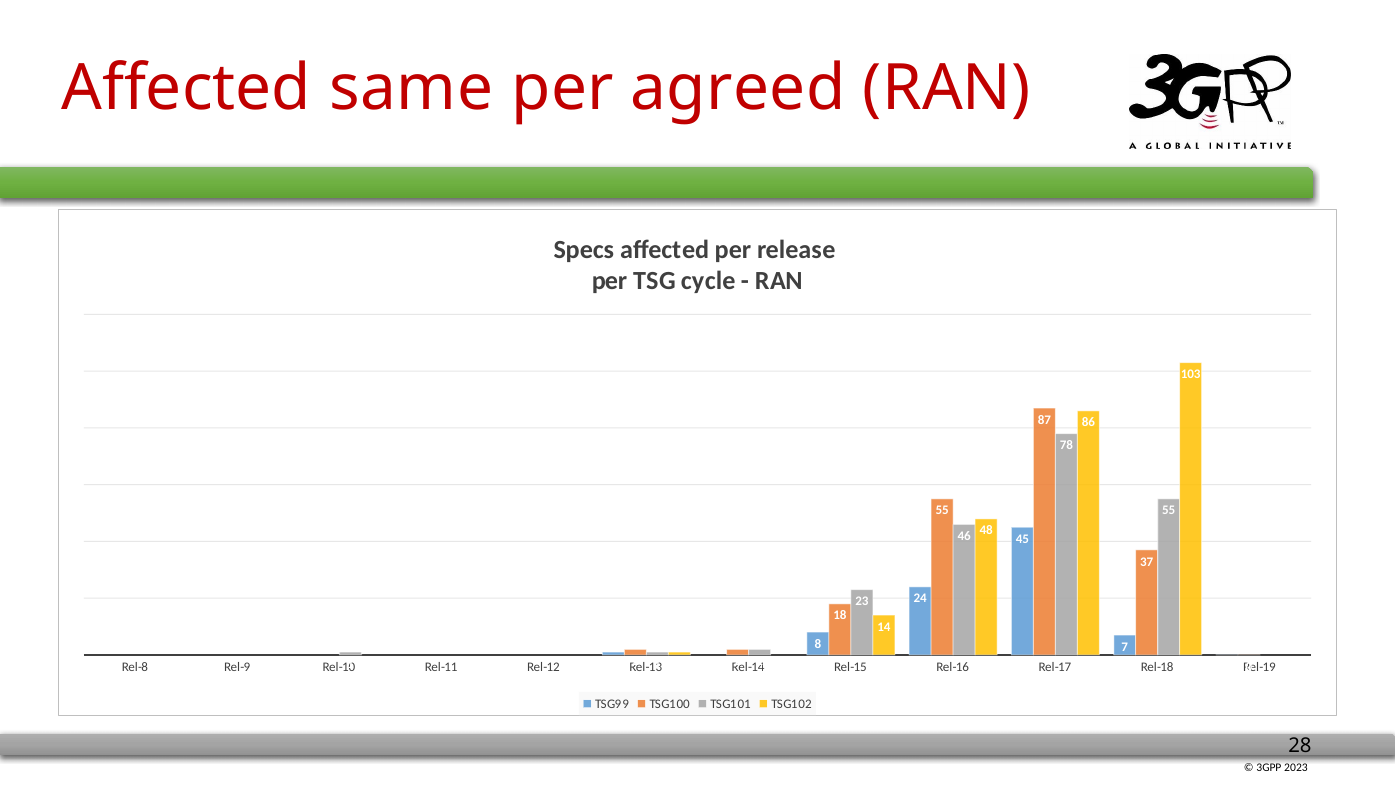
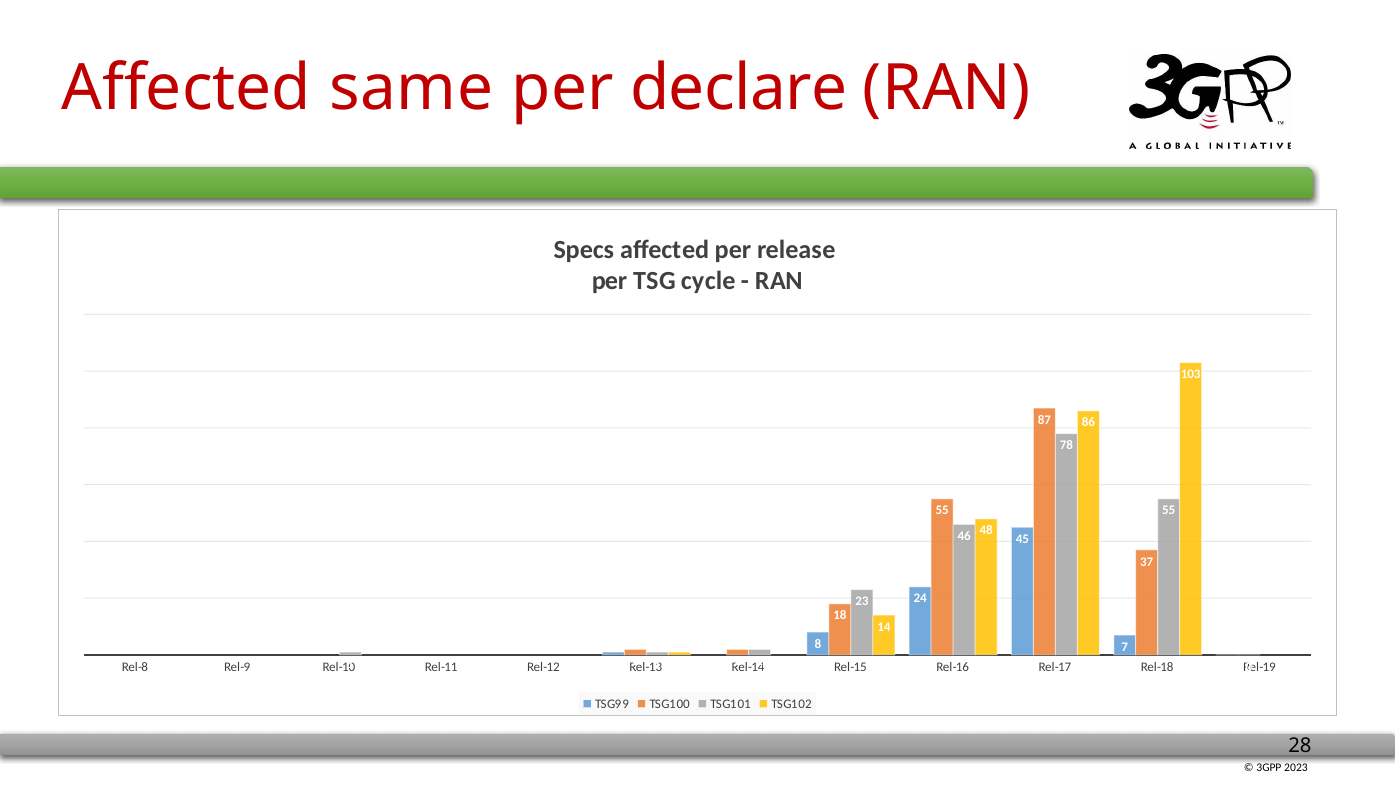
agreed: agreed -> declare
